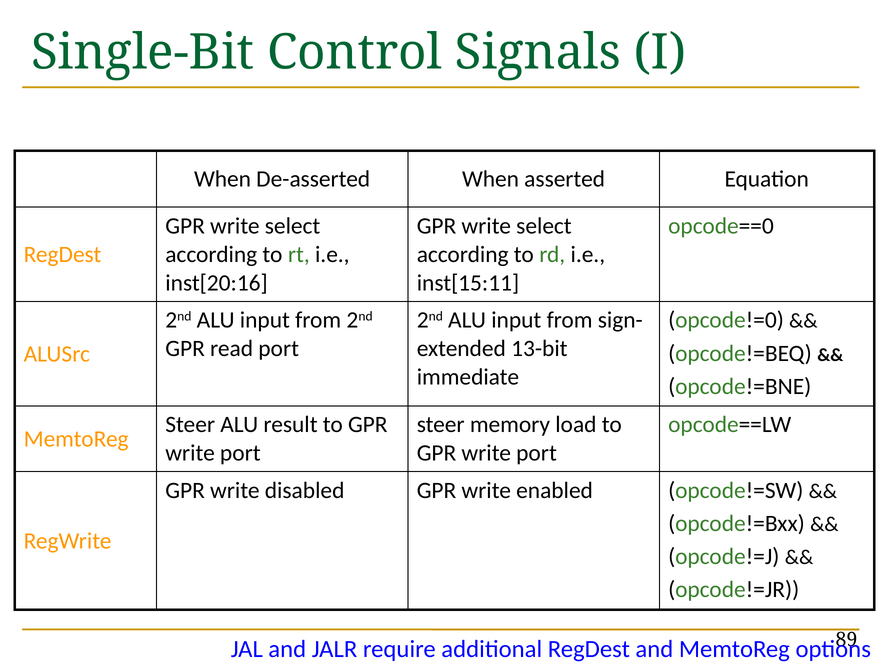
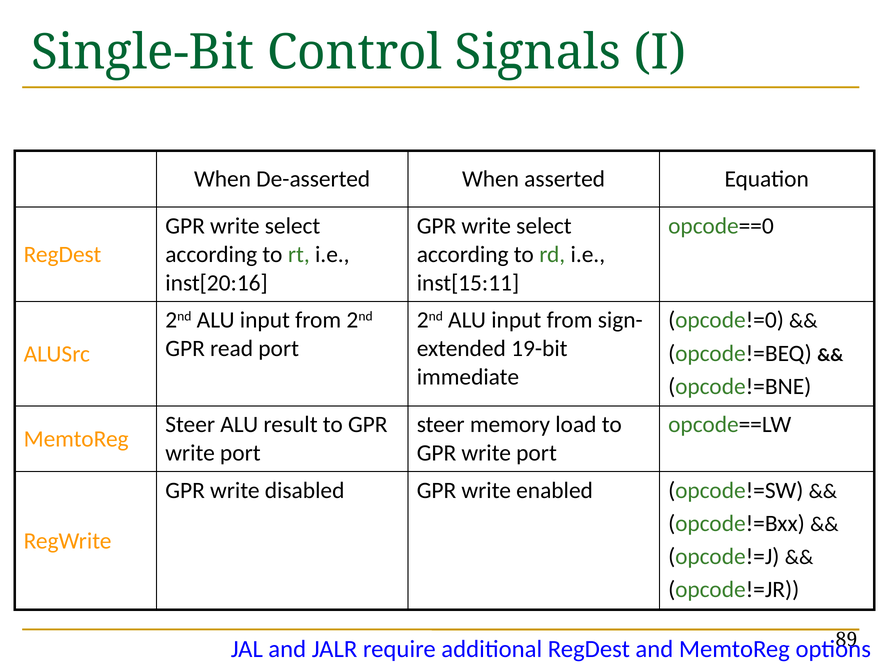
13-bit: 13-bit -> 19-bit
